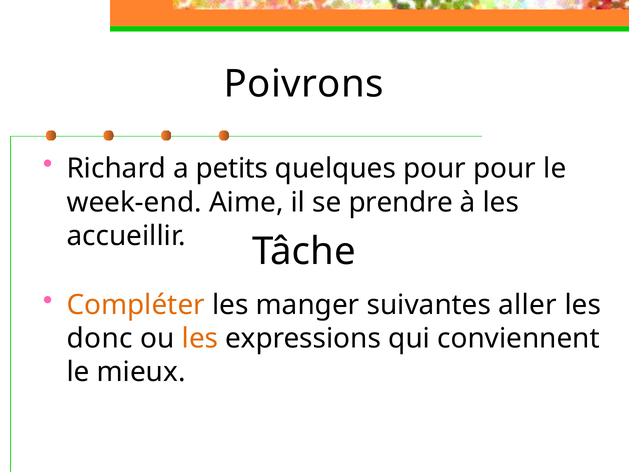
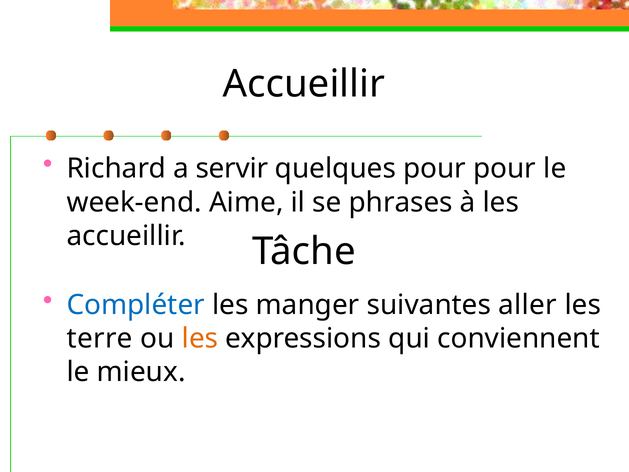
Poivrons at (304, 84): Poivrons -> Accueillir
petits: petits -> servir
prendre: prendre -> phrases
Compléter colour: orange -> blue
donc: donc -> terre
